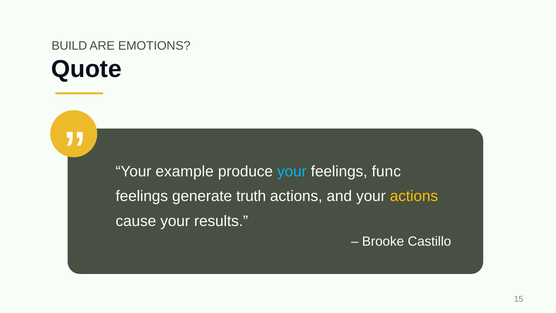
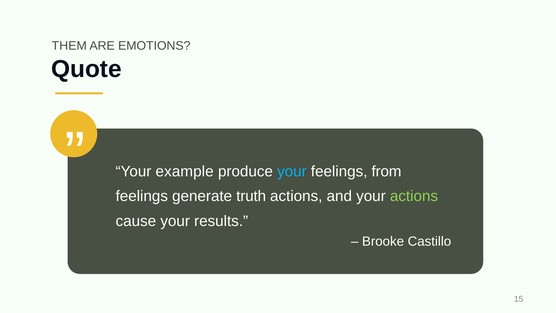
BUILD: BUILD -> THEM
func: func -> from
actions at (414, 196) colour: yellow -> light green
